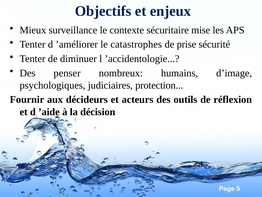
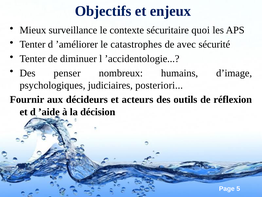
mise: mise -> quoi
prise: prise -> avec
protection: protection -> posteriori
